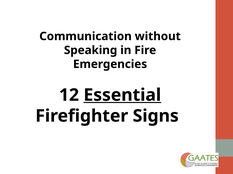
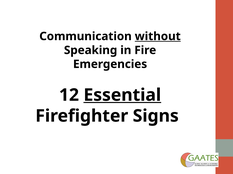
without underline: none -> present
